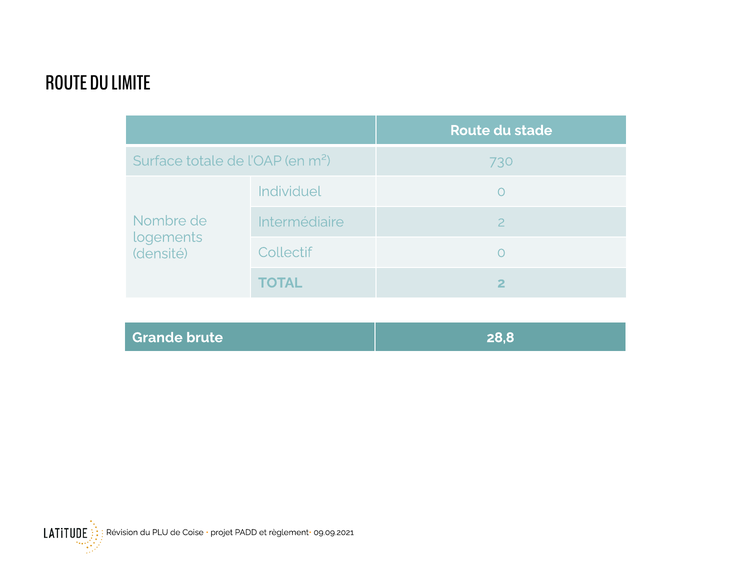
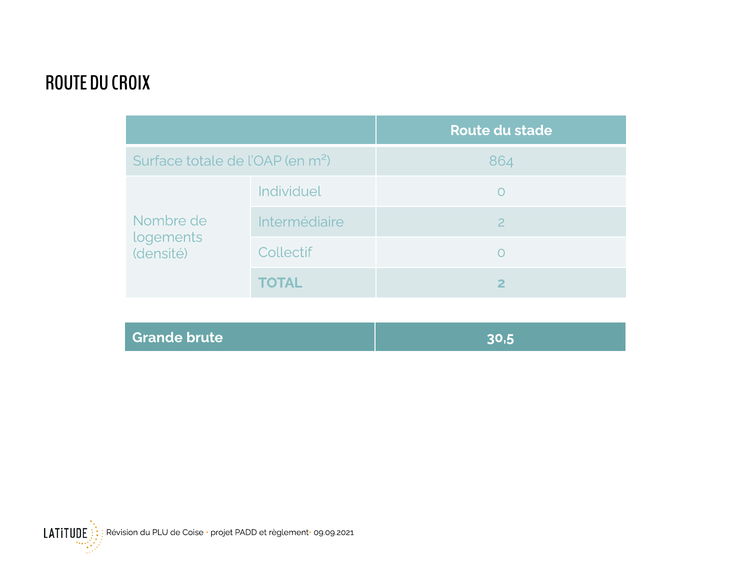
LIMITE: LIMITE -> CROIX
730: 730 -> 864
28,8: 28,8 -> 30,5
